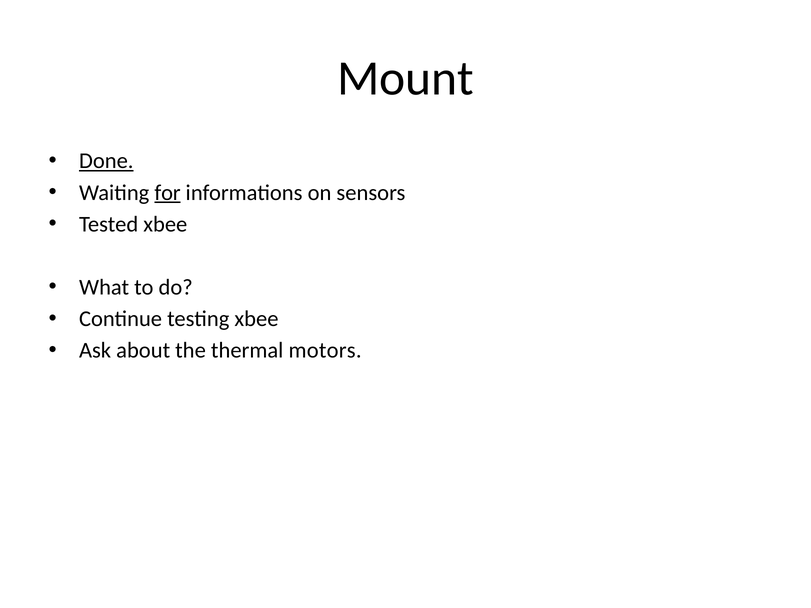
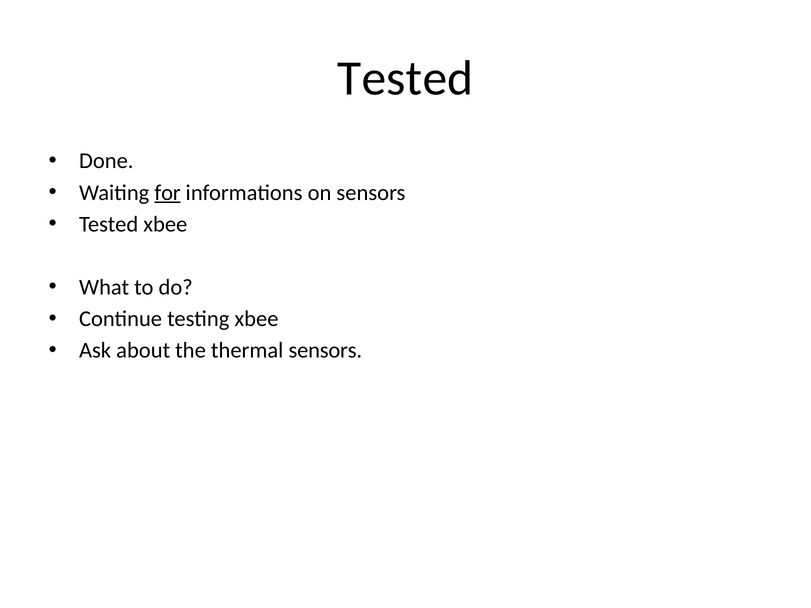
Mount at (405, 79): Mount -> Tested
Done underline: present -> none
thermal motors: motors -> sensors
